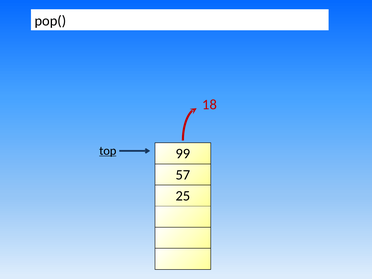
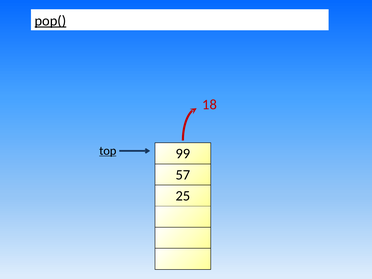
pop( underline: none -> present
